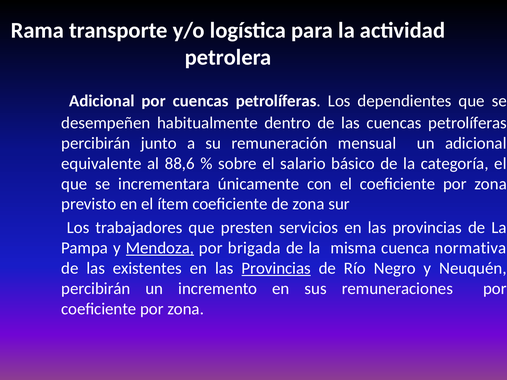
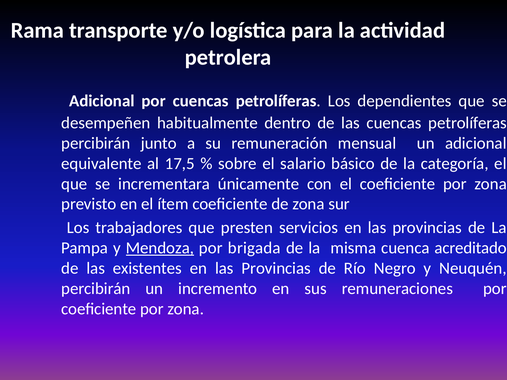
88,6: 88,6 -> 17,5
normativa: normativa -> acreditado
Provincias at (276, 268) underline: present -> none
